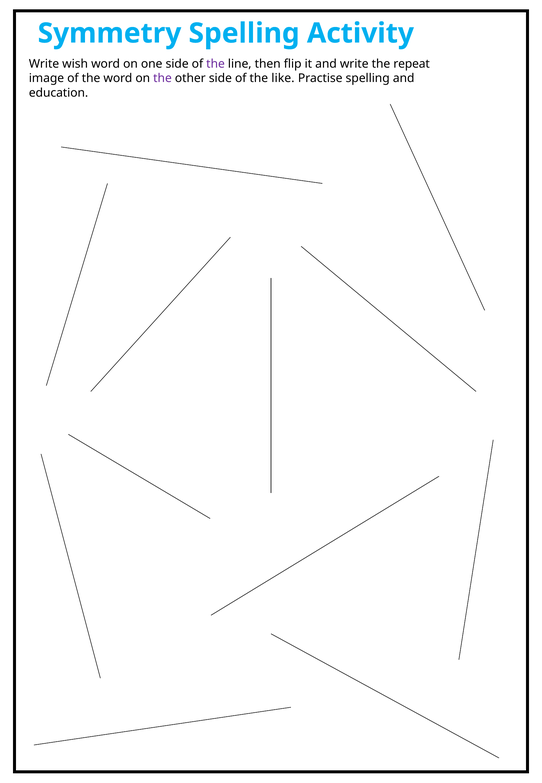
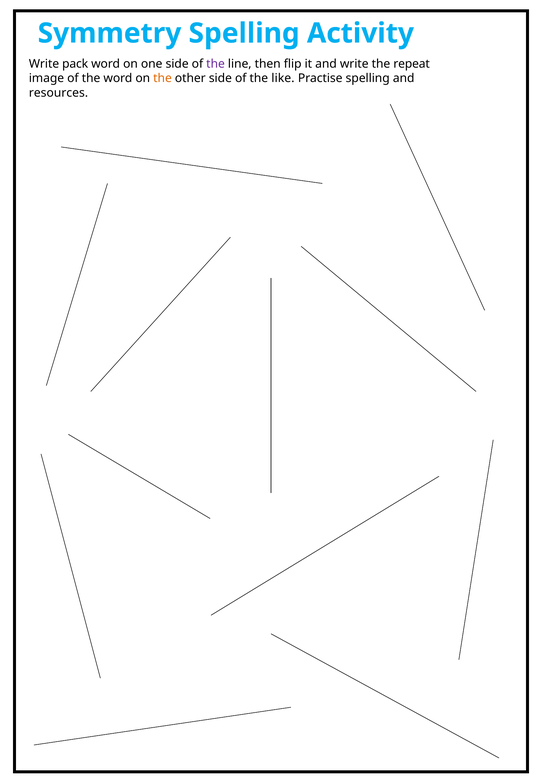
wish: wish -> pack
the at (163, 78) colour: purple -> orange
education: education -> resources
